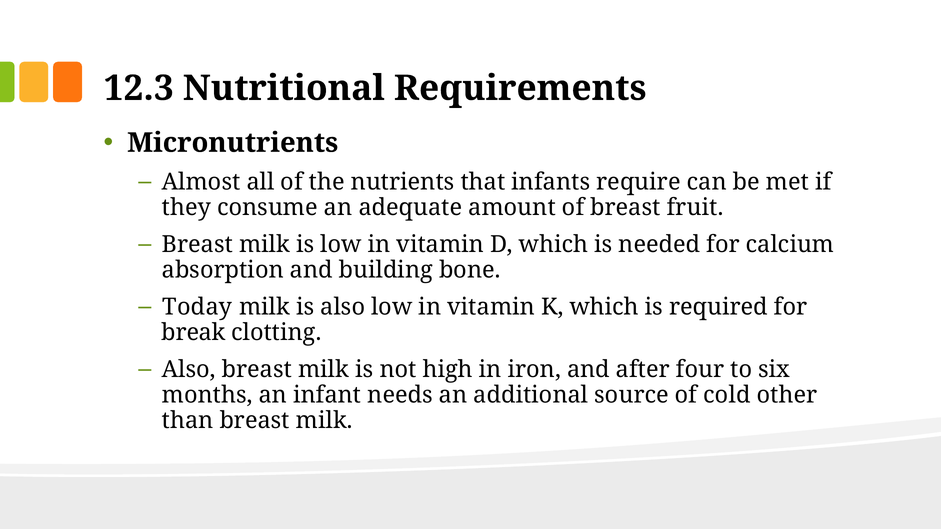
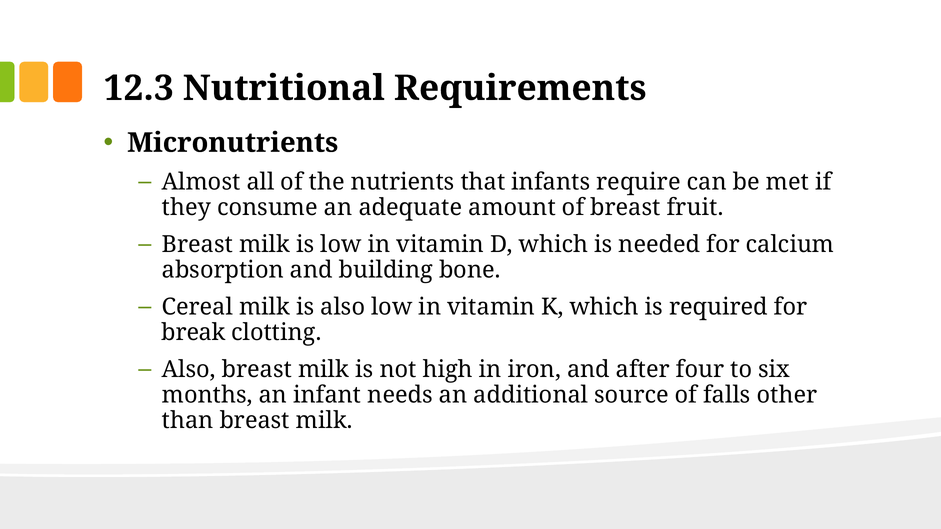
Today: Today -> Cereal
cold: cold -> falls
